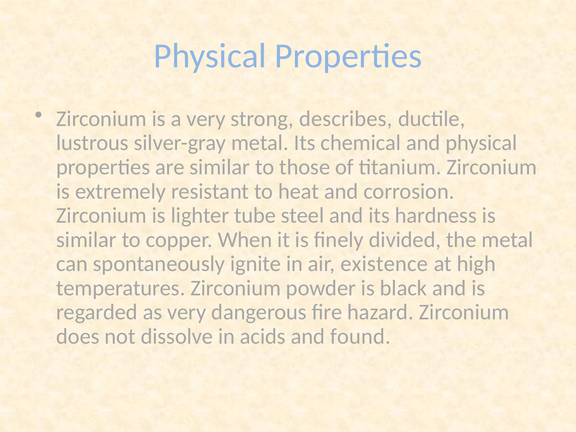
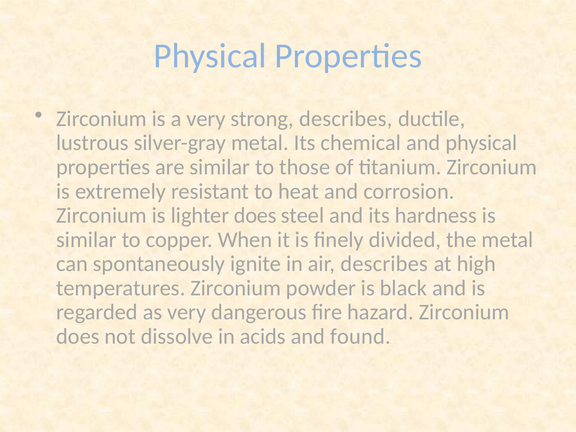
lighter tube: tube -> does
air existence: existence -> describes
